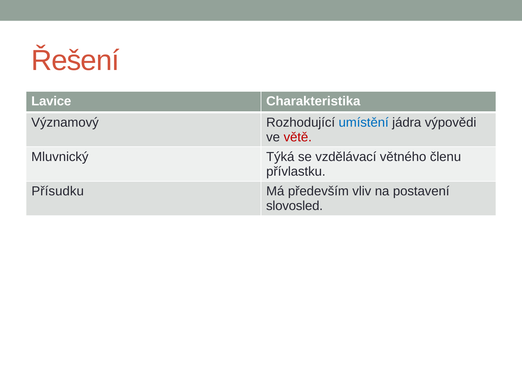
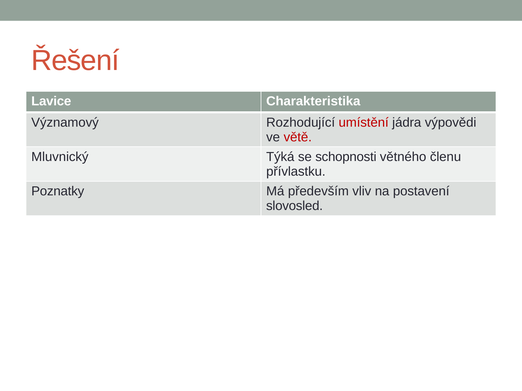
umístění colour: blue -> red
vzdělávací: vzdělávací -> schopnosti
Přísudku: Přísudku -> Poznatky
